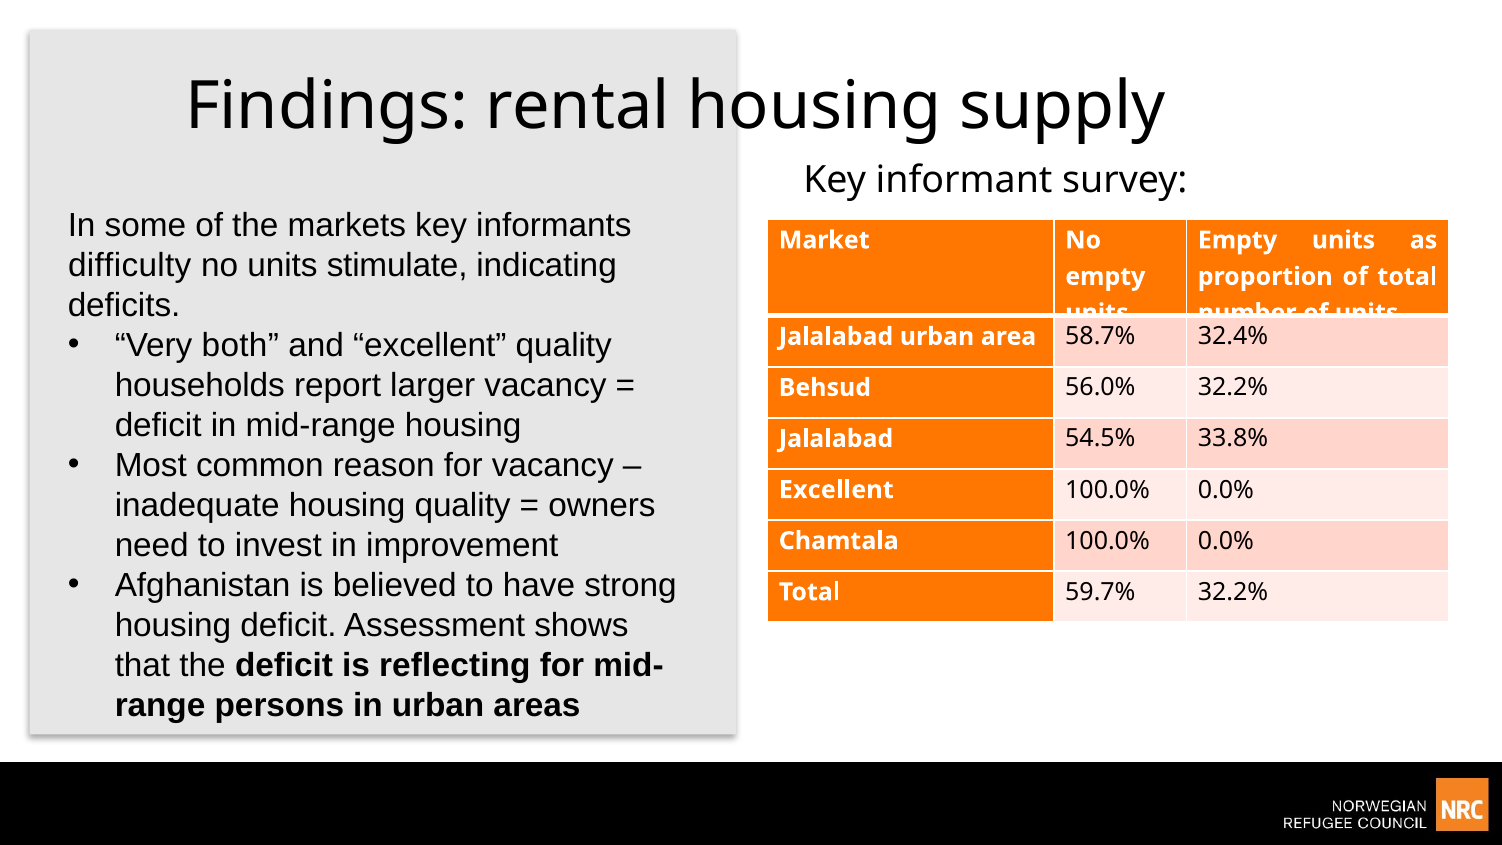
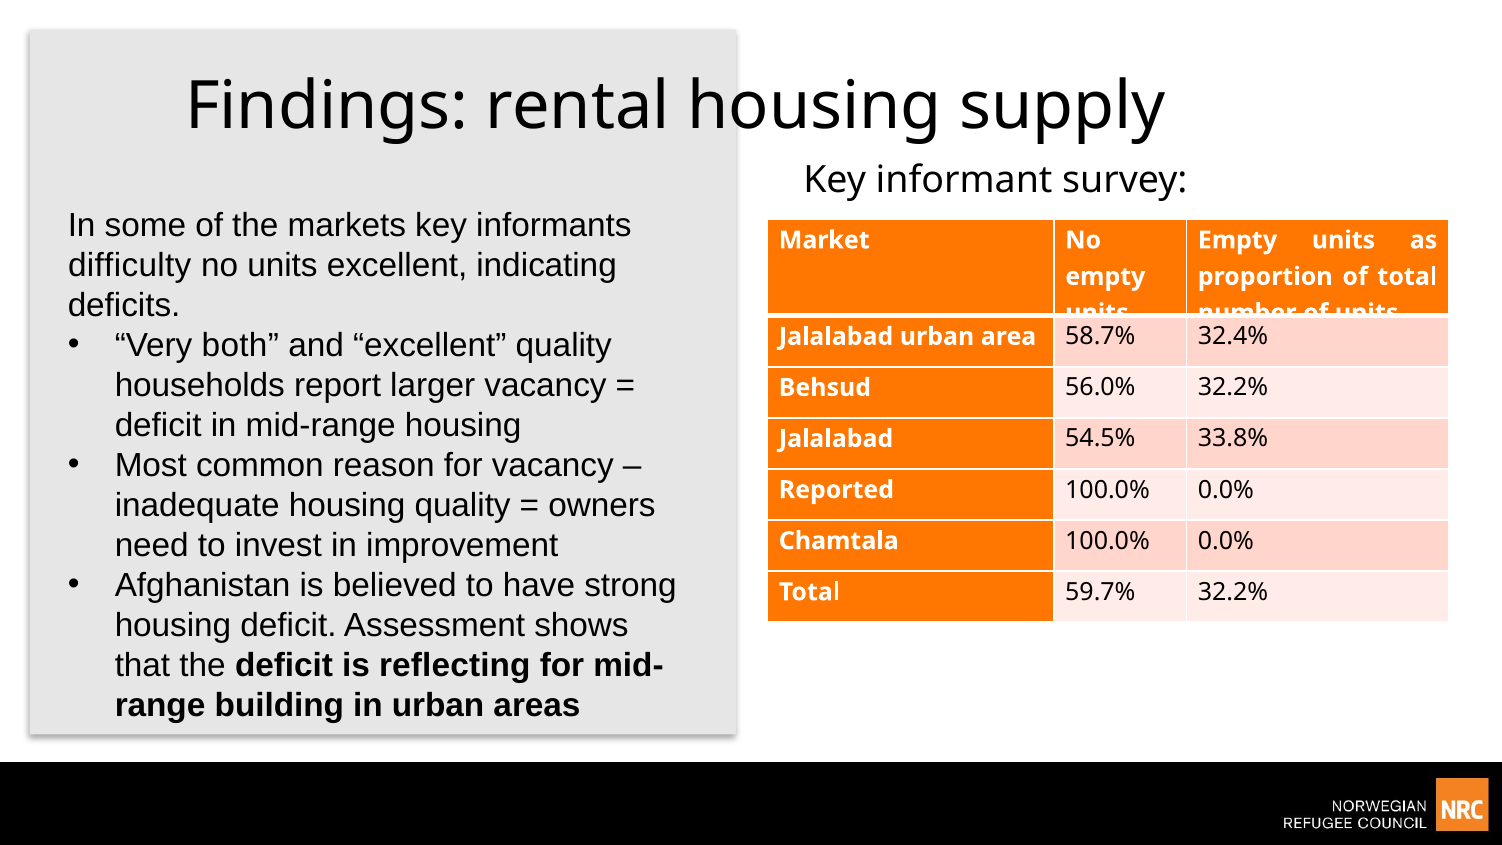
units stimulate: stimulate -> excellent
Excellent at (836, 490): Excellent -> Reported
persons: persons -> building
